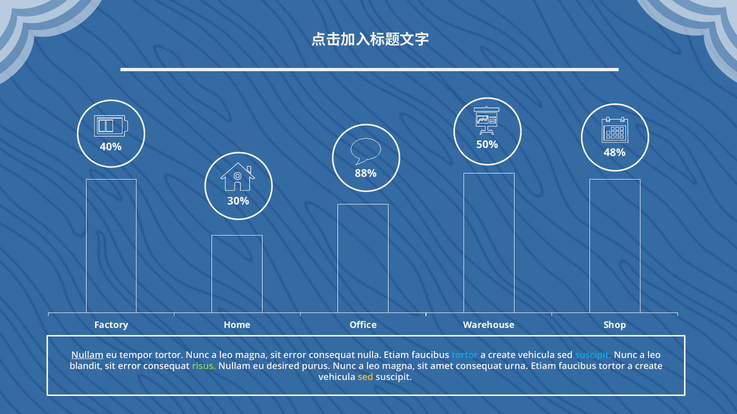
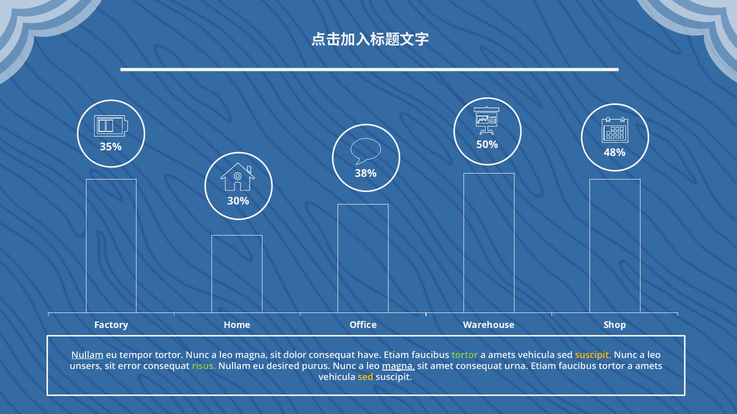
40%: 40% -> 35%
88%: 88% -> 38%
magna sit error: error -> dolor
nulla: nulla -> have
tortor at (465, 356) colour: light blue -> light green
create at (502, 356): create -> amets
suscipit at (593, 356) colour: light blue -> yellow
blandit: blandit -> unsers
magna at (399, 367) underline: none -> present
create at (649, 367): create -> amets
